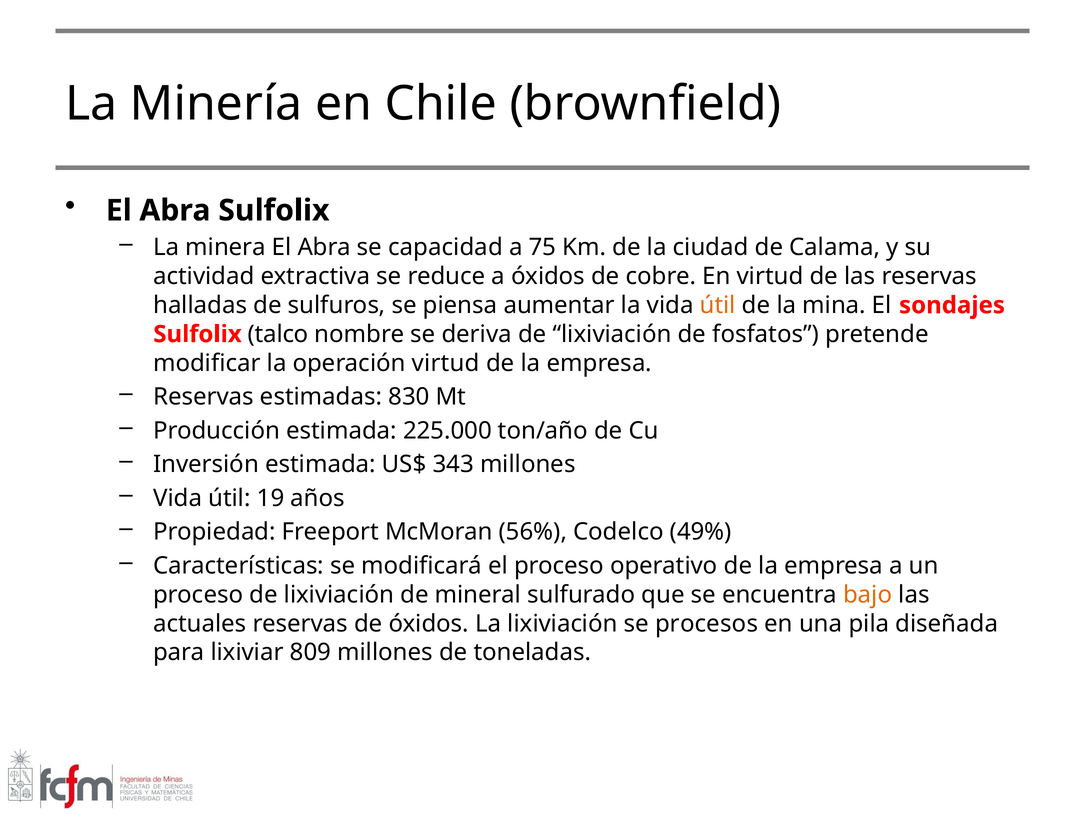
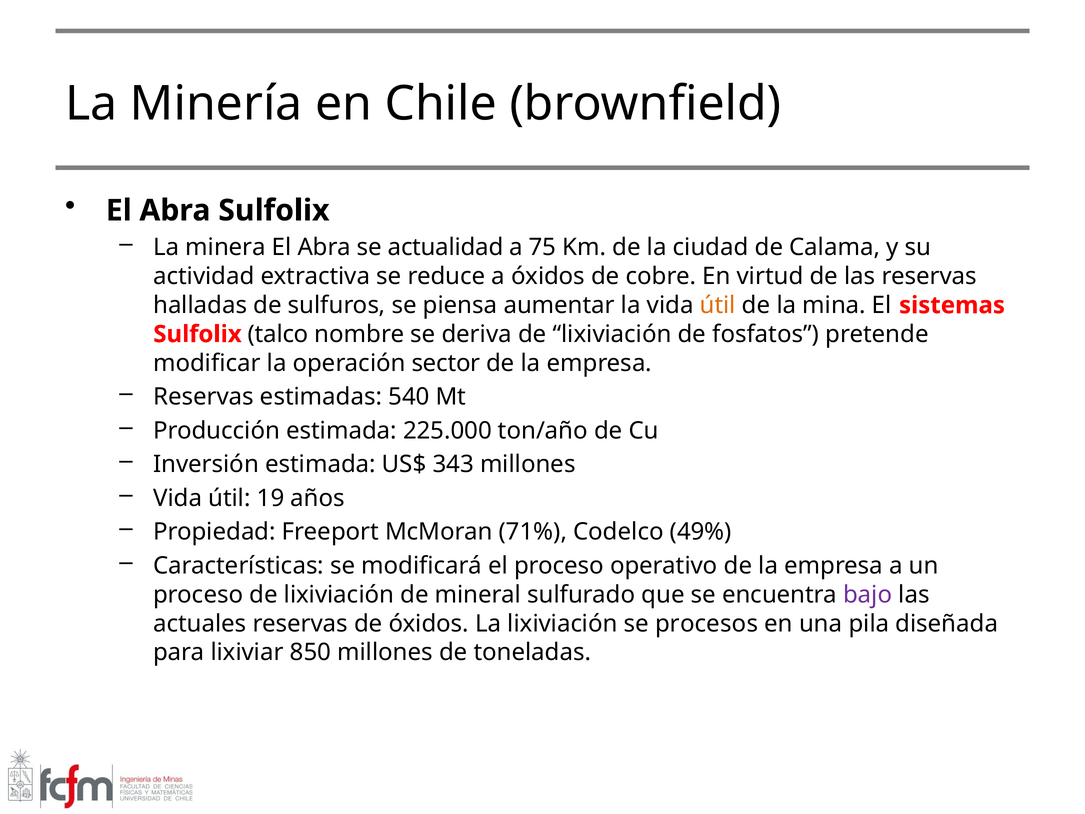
capacidad: capacidad -> actualidad
sondajes: sondajes -> sistemas
operación virtud: virtud -> sector
830: 830 -> 540
56%: 56% -> 71%
bajo colour: orange -> purple
809: 809 -> 850
